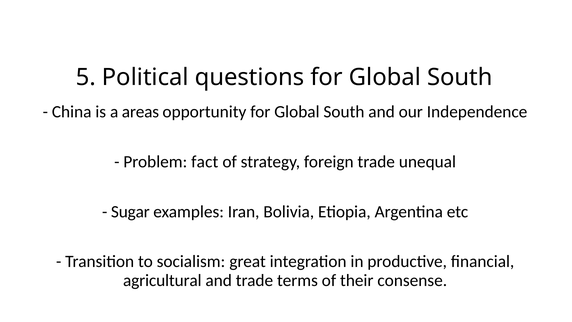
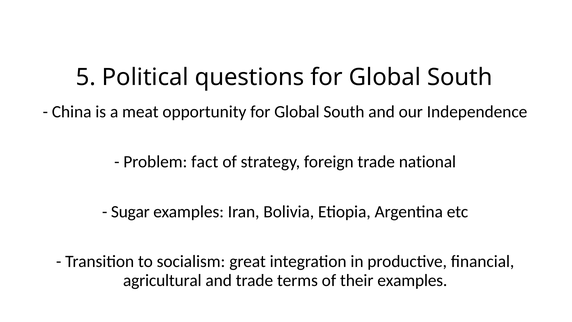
areas: areas -> meat
unequal: unequal -> national
their consense: consense -> examples
